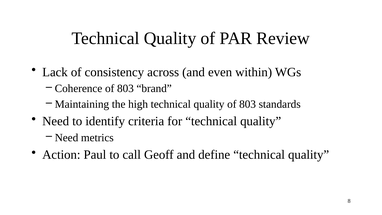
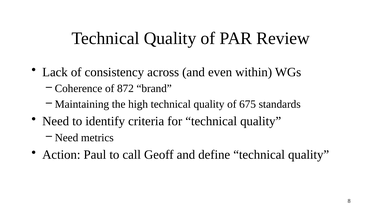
Coherence of 803: 803 -> 872
quality of 803: 803 -> 675
